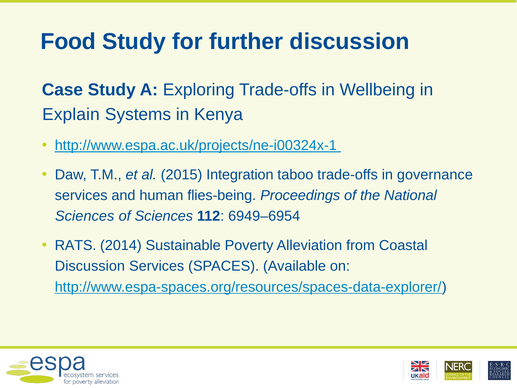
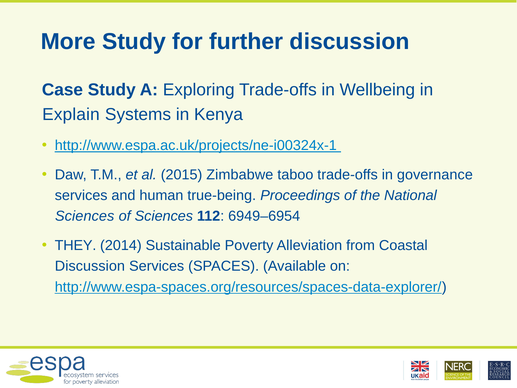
Food: Food -> More
Integration: Integration -> Zimbabwe
flies-being: flies-being -> true-being
RATS: RATS -> THEY
